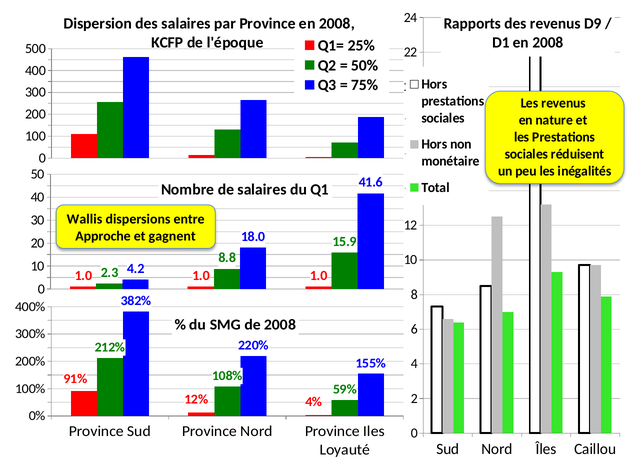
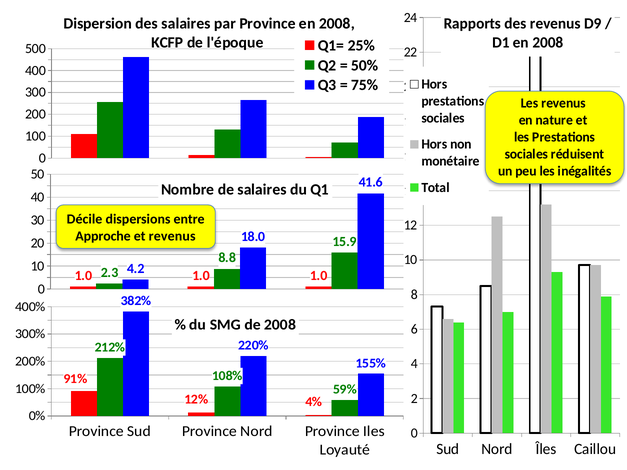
Wallis: Wallis -> Décile
et gagnent: gagnent -> revenus
